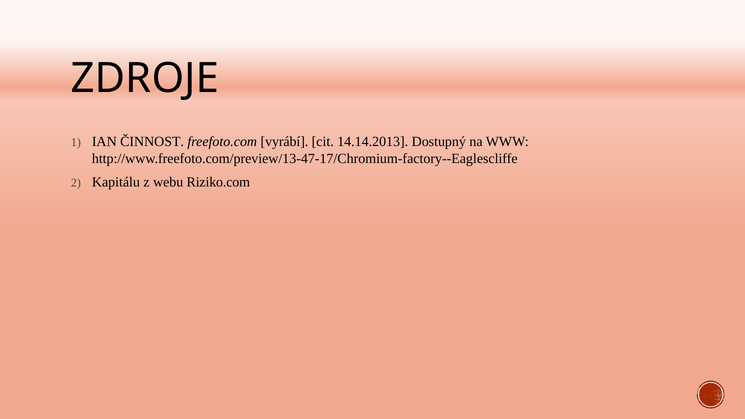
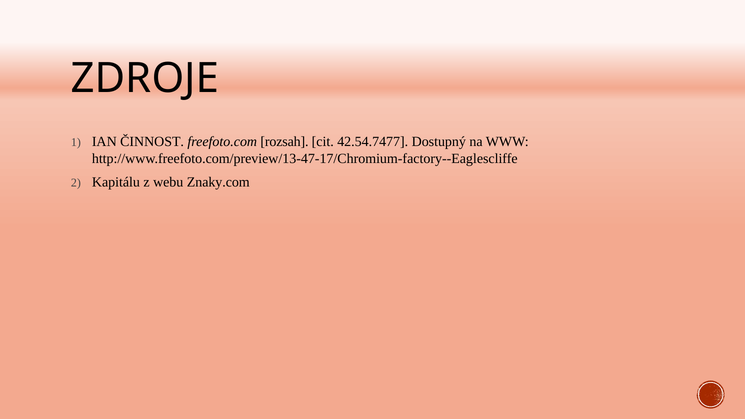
vyrábí: vyrábí -> rozsah
14.14.2013: 14.14.2013 -> 42.54.7477
Riziko.com: Riziko.com -> Znaky.com
